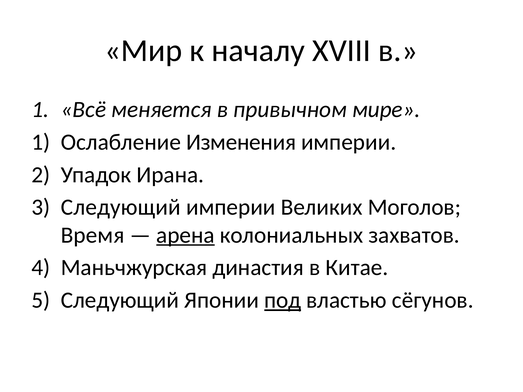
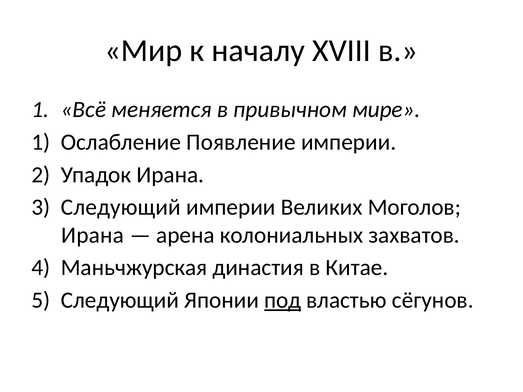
Изменения: Изменения -> Появление
Время at (93, 235): Время -> Ирана
арена underline: present -> none
